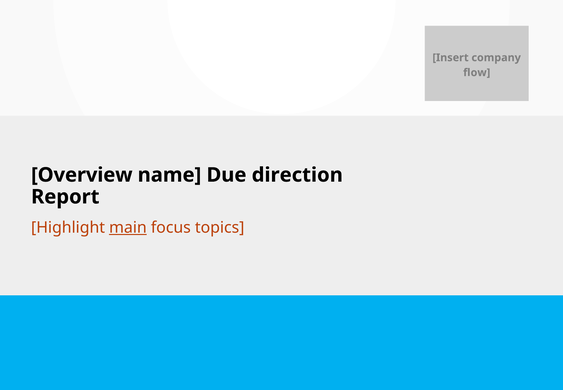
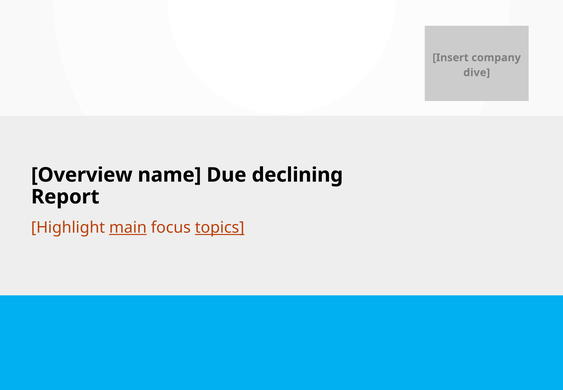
flow: flow -> dive
direction: direction -> declining
topics underline: none -> present
